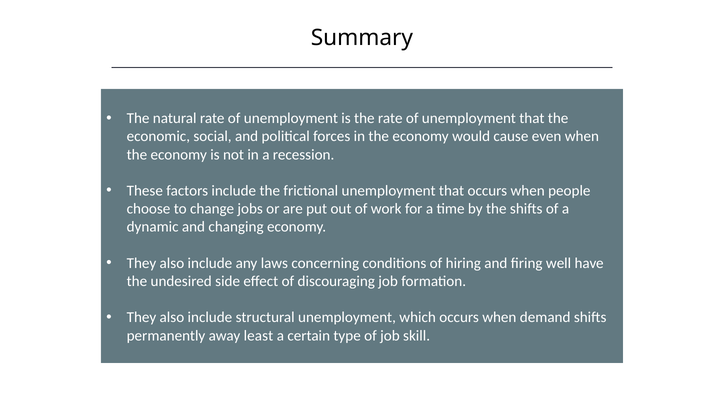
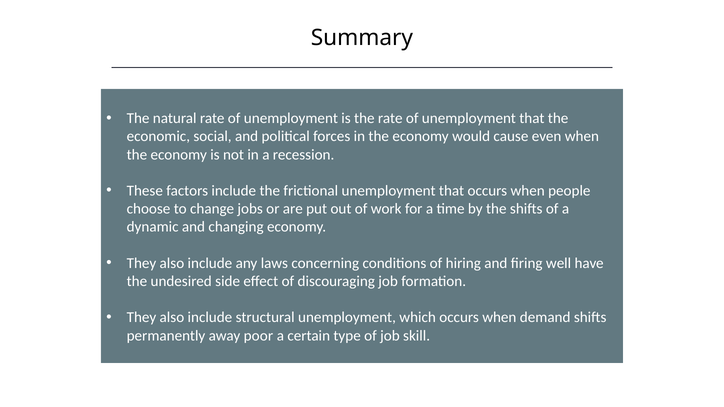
least: least -> poor
